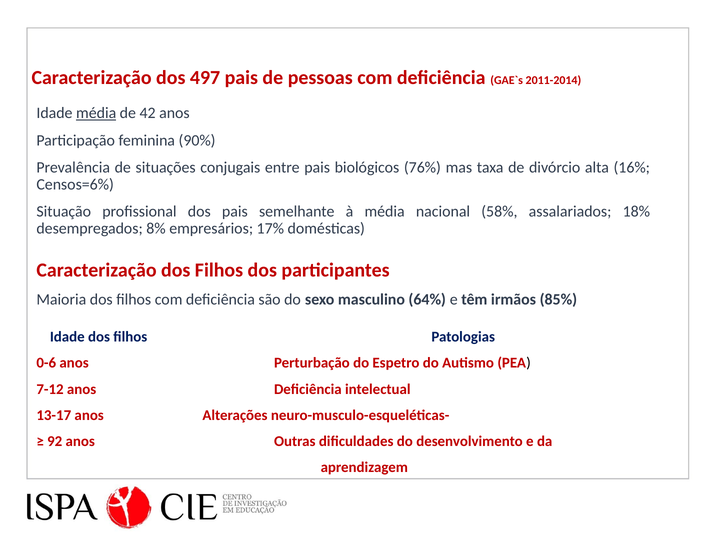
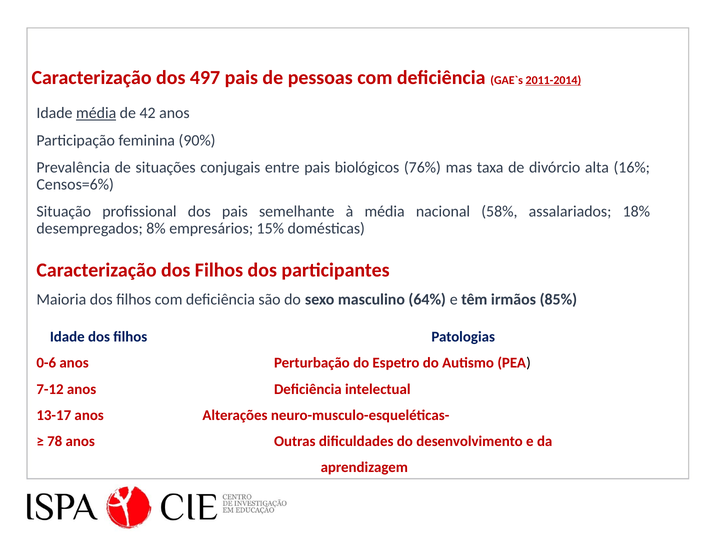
2011-2014 underline: none -> present
17%: 17% -> 15%
92: 92 -> 78
